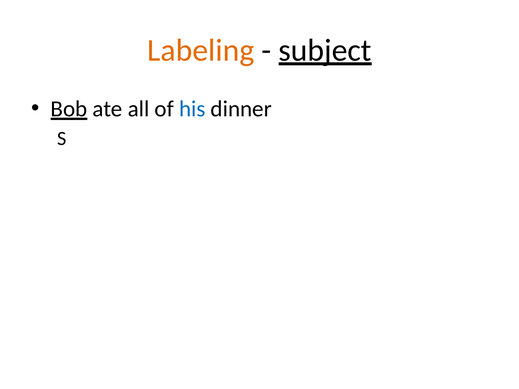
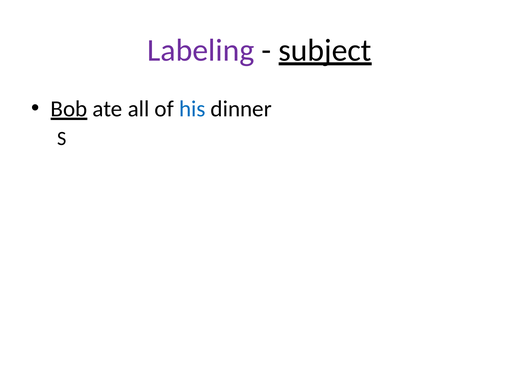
Labeling colour: orange -> purple
